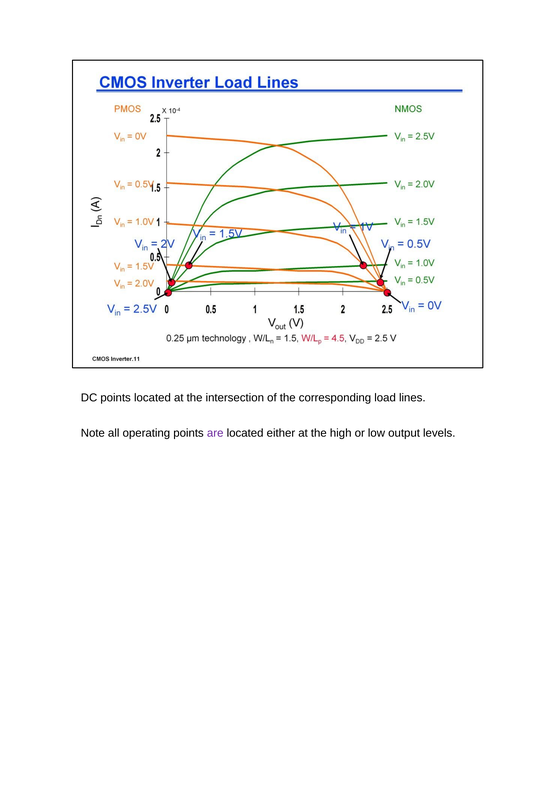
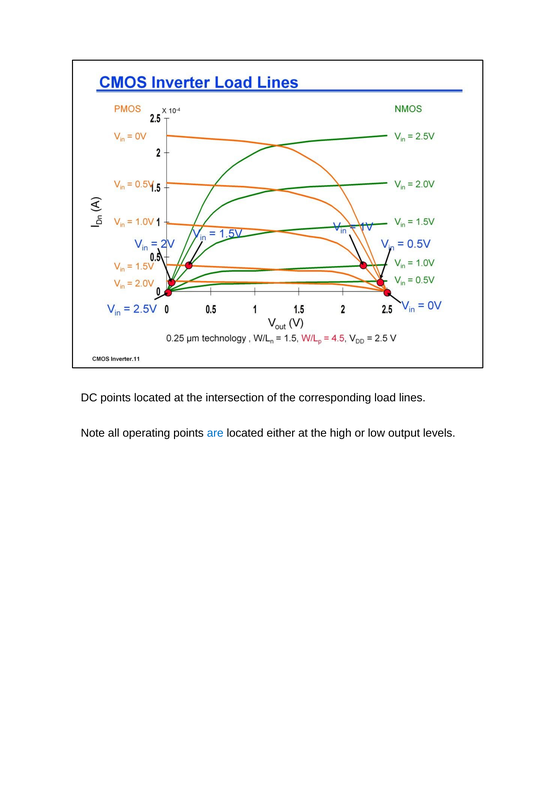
are colour: purple -> blue
